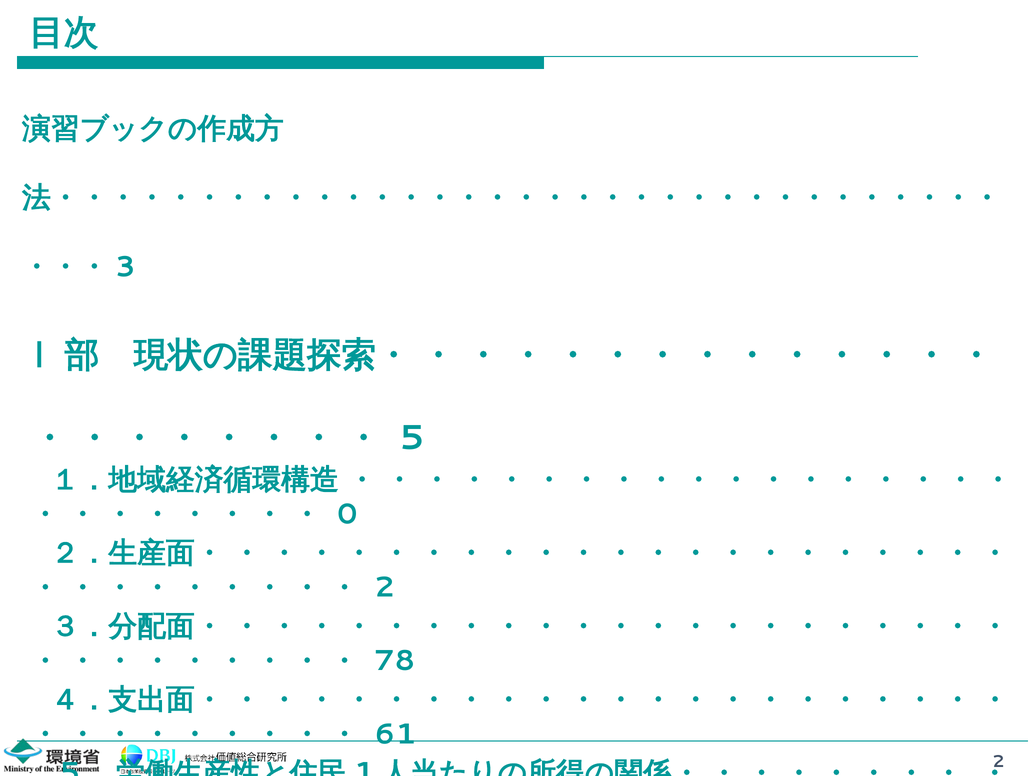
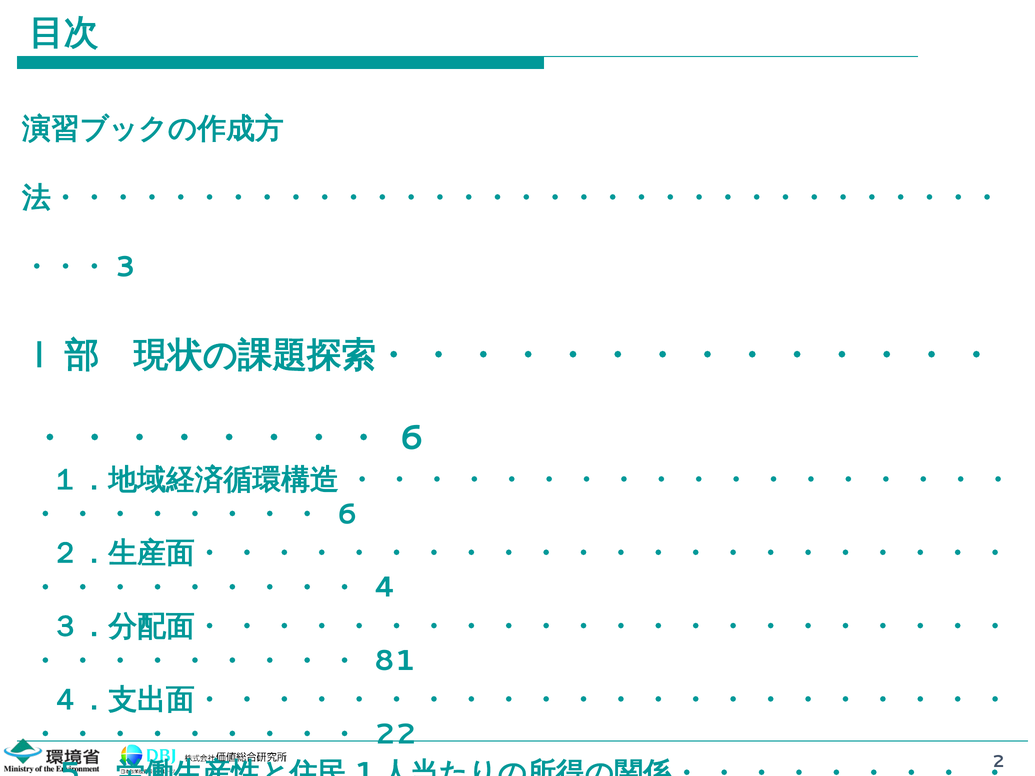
5 at (412, 438): 5 -> 6
0 at (347, 514): 0 -> 6
2 at (385, 588): 2 -> 4
78: 78 -> 81
61: 61 -> 22
